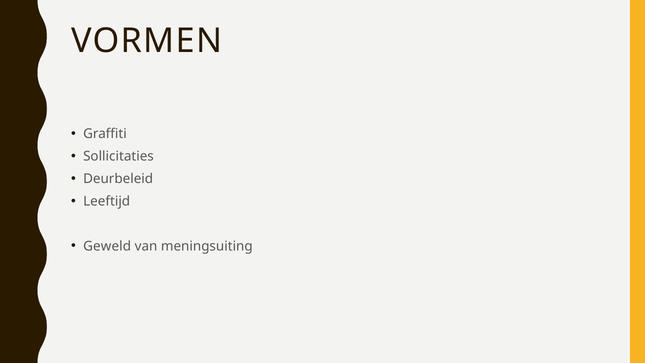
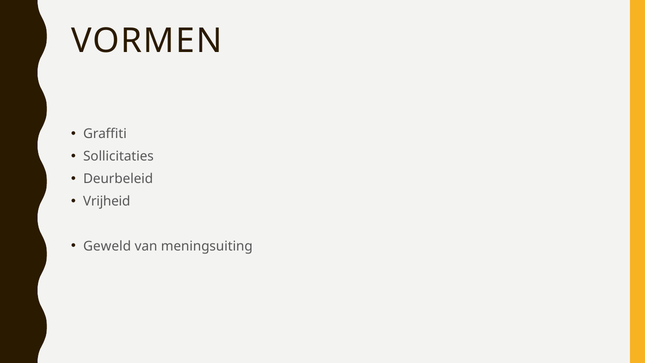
Leeftijd: Leeftijd -> Vrijheid
